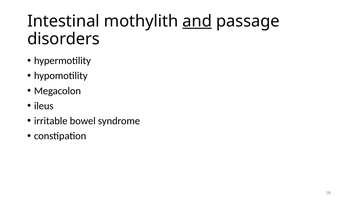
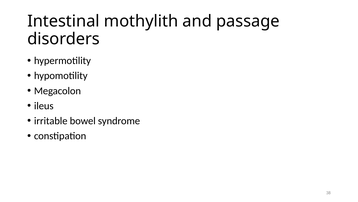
and underline: present -> none
